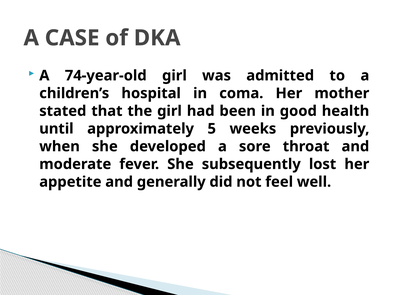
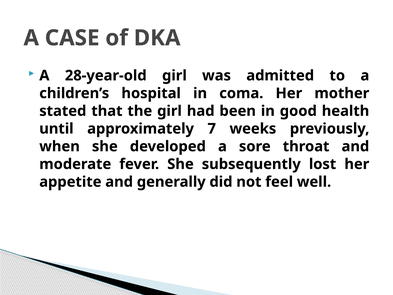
74-year-old: 74-year-old -> 28-year-old
5: 5 -> 7
